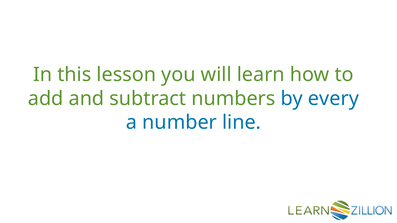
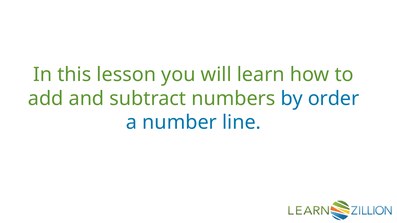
every: every -> order
